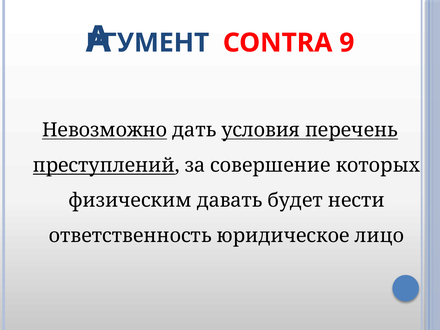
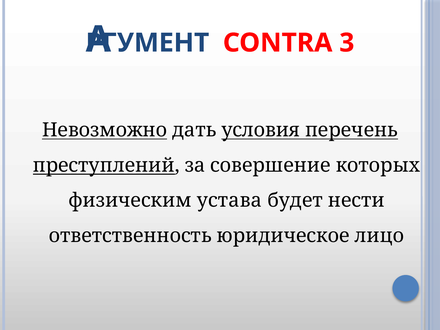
9: 9 -> 3
давать: давать -> устава
